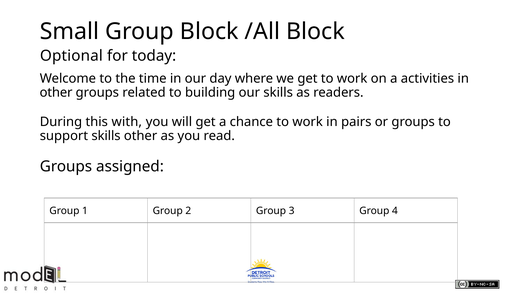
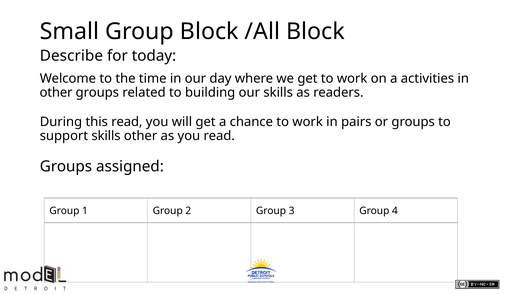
Optional: Optional -> Describe
this with: with -> read
